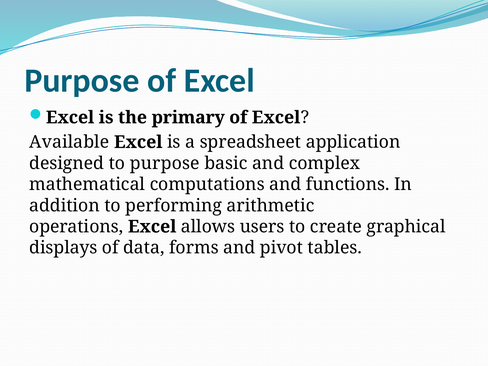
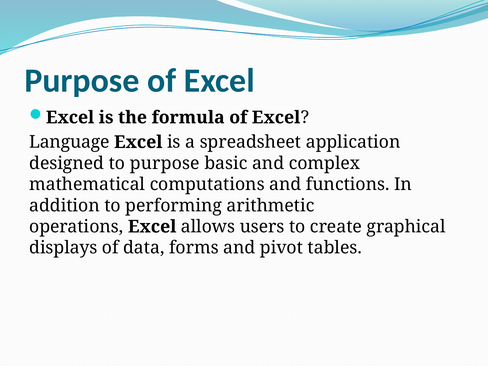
primary: primary -> formula
Available: Available -> Language
